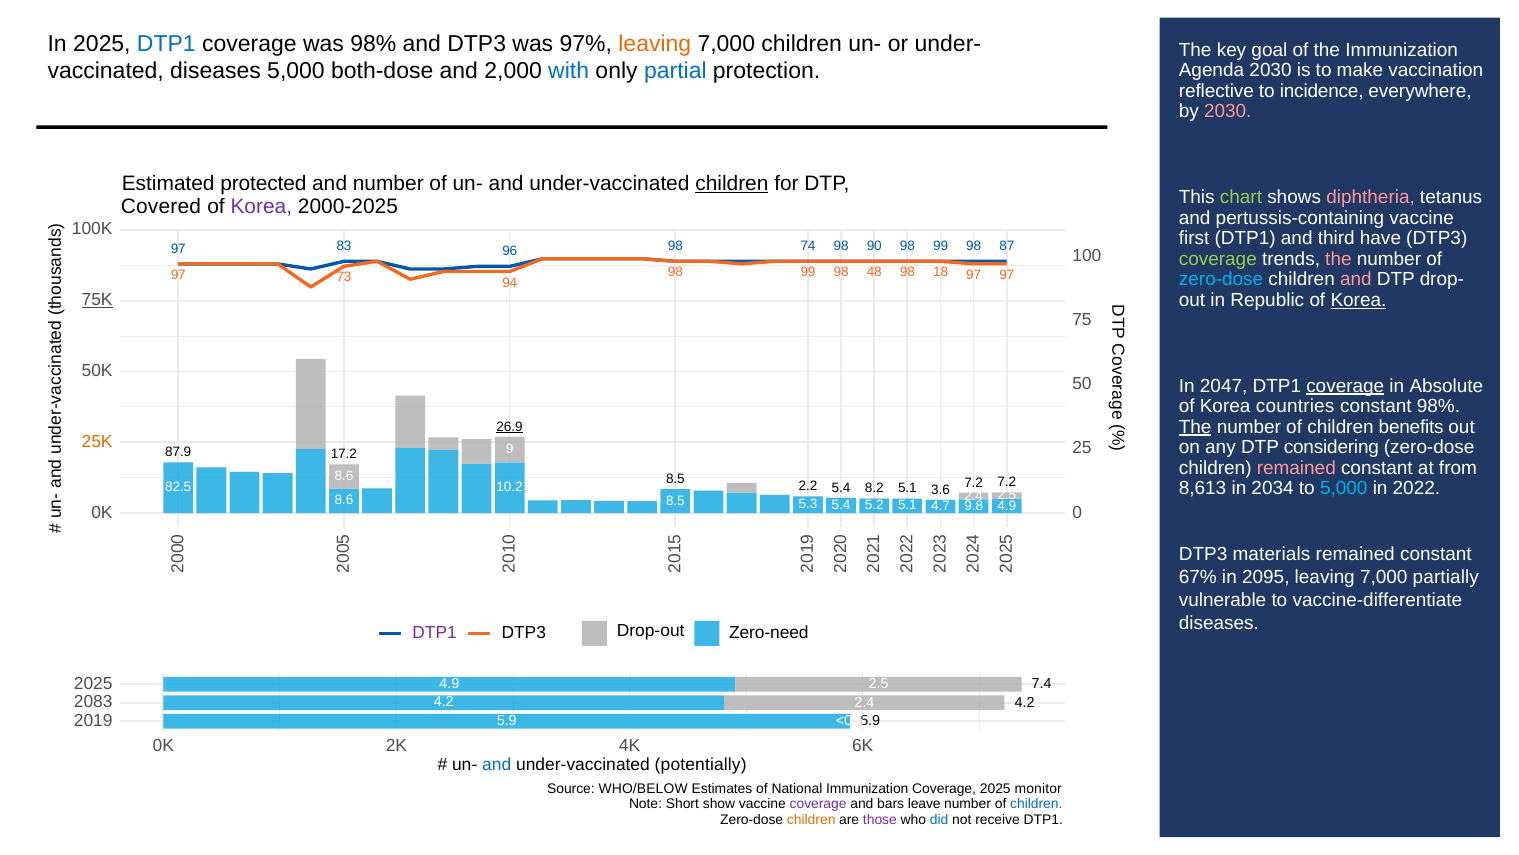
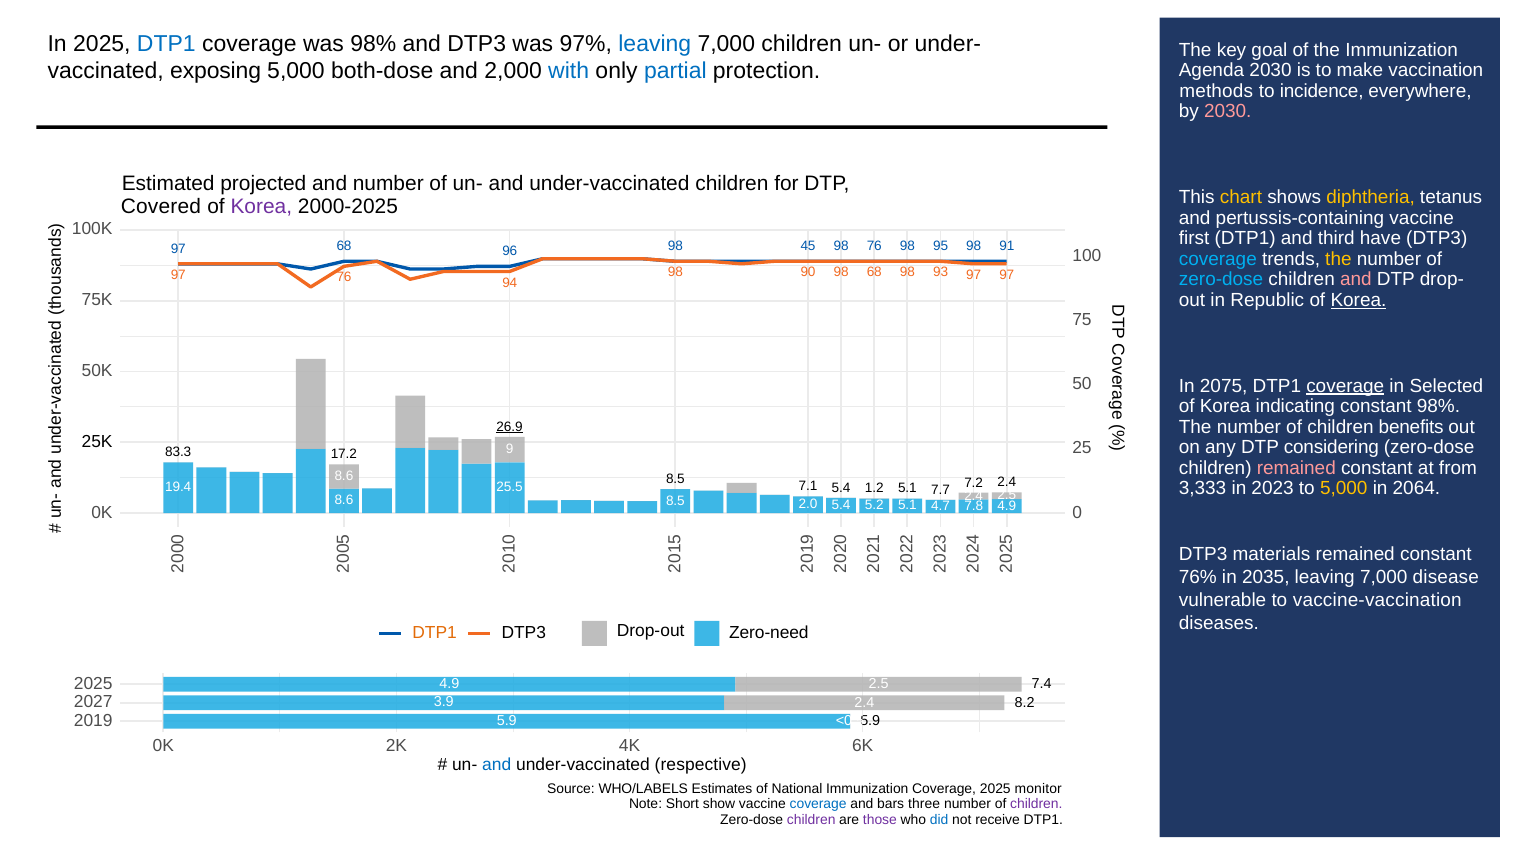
leaving at (655, 44) colour: orange -> blue
diseases at (216, 71): diseases -> exposing
reflective: reflective -> methods
protected: protected -> projected
children at (732, 184) underline: present -> none
chart colour: light green -> yellow
diphtheria colour: pink -> yellow
97 83: 83 -> 68
74: 74 -> 45
98 90: 90 -> 76
99 at (941, 246): 99 -> 95
87: 87 -> 91
coverage at (1218, 259) colour: light green -> light blue
the at (1338, 259) colour: pink -> yellow
99 at (808, 272): 99 -> 90
98 48: 48 -> 68
18: 18 -> 93
97 73: 73 -> 76
75K underline: present -> none
2047: 2047 -> 2075
Absolute: Absolute -> Selected
countries: countries -> indicating
The at (1195, 427) underline: present -> none
25K colour: orange -> black
87.9: 87.9 -> 83.3
7.2 7.2: 7.2 -> 2.4
8,613: 8,613 -> 3,333
2034: 2034 -> 2023
5,000 at (1344, 488) colour: light blue -> yellow
2022: 2022 -> 2064
2.2: 2.2 -> 7.1
8.2: 8.2 -> 1.2
3.6: 3.6 -> 7.7
10.2: 10.2 -> 25.5
82.5: 82.5 -> 19.4
5.3: 5.3 -> 2.0
9.8: 9.8 -> 7.8
67%: 67% -> 76%
2095: 2095 -> 2035
partially: partially -> disease
vaccine-differentiate: vaccine-differentiate -> vaccine-vaccination
DTP1 at (435, 632) colour: purple -> orange
2083: 2083 -> 2027
4.2 at (444, 702): 4.2 -> 3.9
4.2 at (1025, 702): 4.2 -> 8.2
potentially: potentially -> respective
WHO/BELOW: WHO/BELOW -> WHO/LABELS
coverage at (818, 803) colour: purple -> blue
leave: leave -> three
children at (1036, 803) colour: blue -> purple
children at (811, 820) colour: orange -> purple
